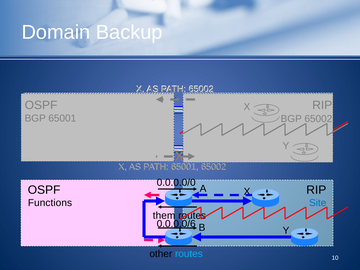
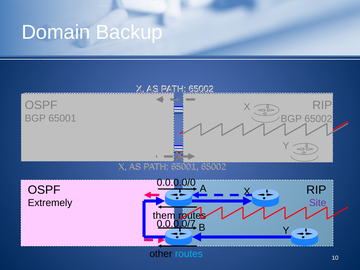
Functions: Functions -> Extremely
Site colour: blue -> purple
0.0.0.0/6: 0.0.0.0/6 -> 0.0.0.0/7
